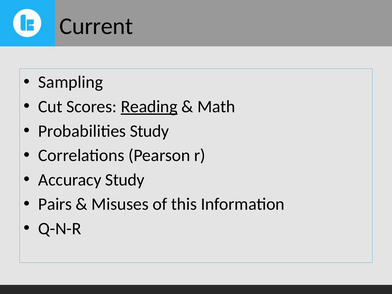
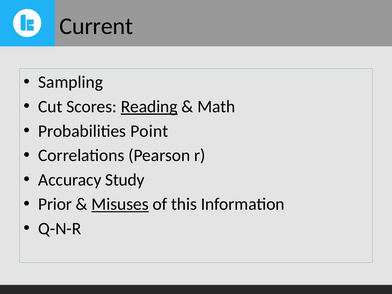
Probabilities Study: Study -> Point
Pairs: Pairs -> Prior
Misuses underline: none -> present
